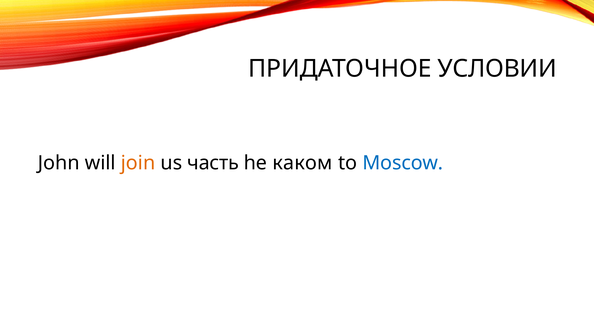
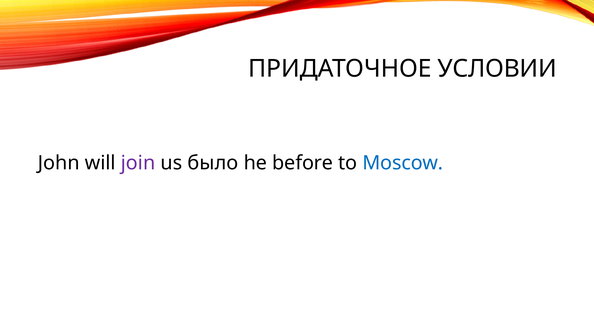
join colour: orange -> purple
часть: часть -> было
каком: каком -> before
